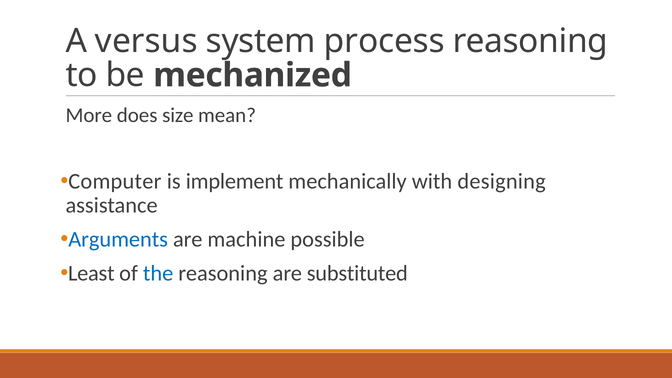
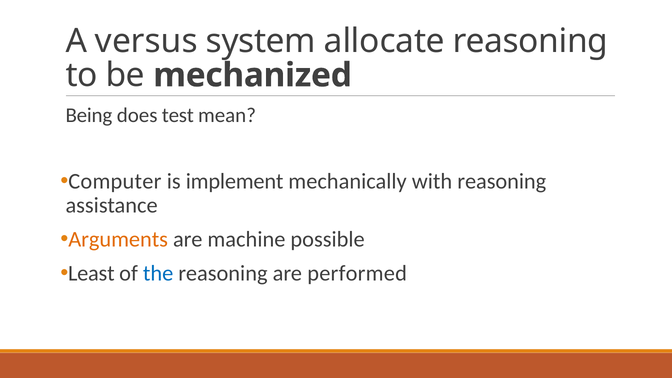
process: process -> allocate
More: More -> Being
size: size -> test
with designing: designing -> reasoning
Arguments colour: blue -> orange
substituted: substituted -> performed
